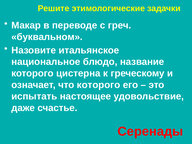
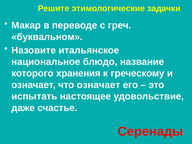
цистерна: цистерна -> хранения
что которого: которого -> означает
